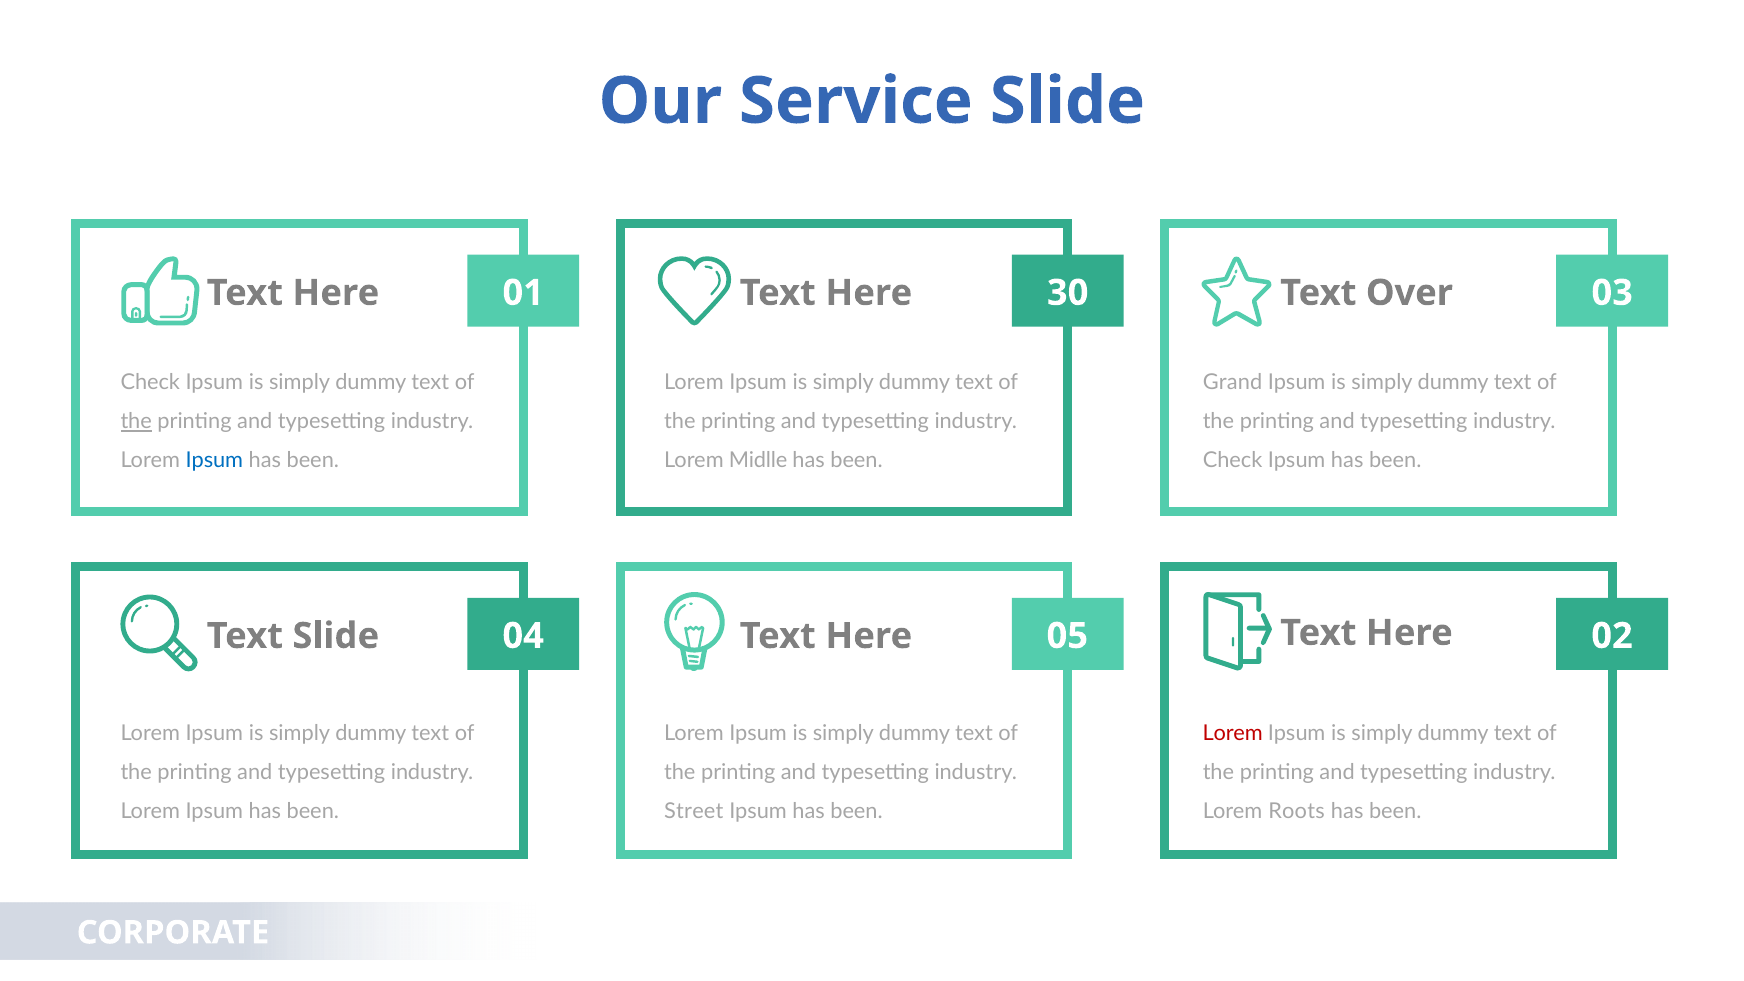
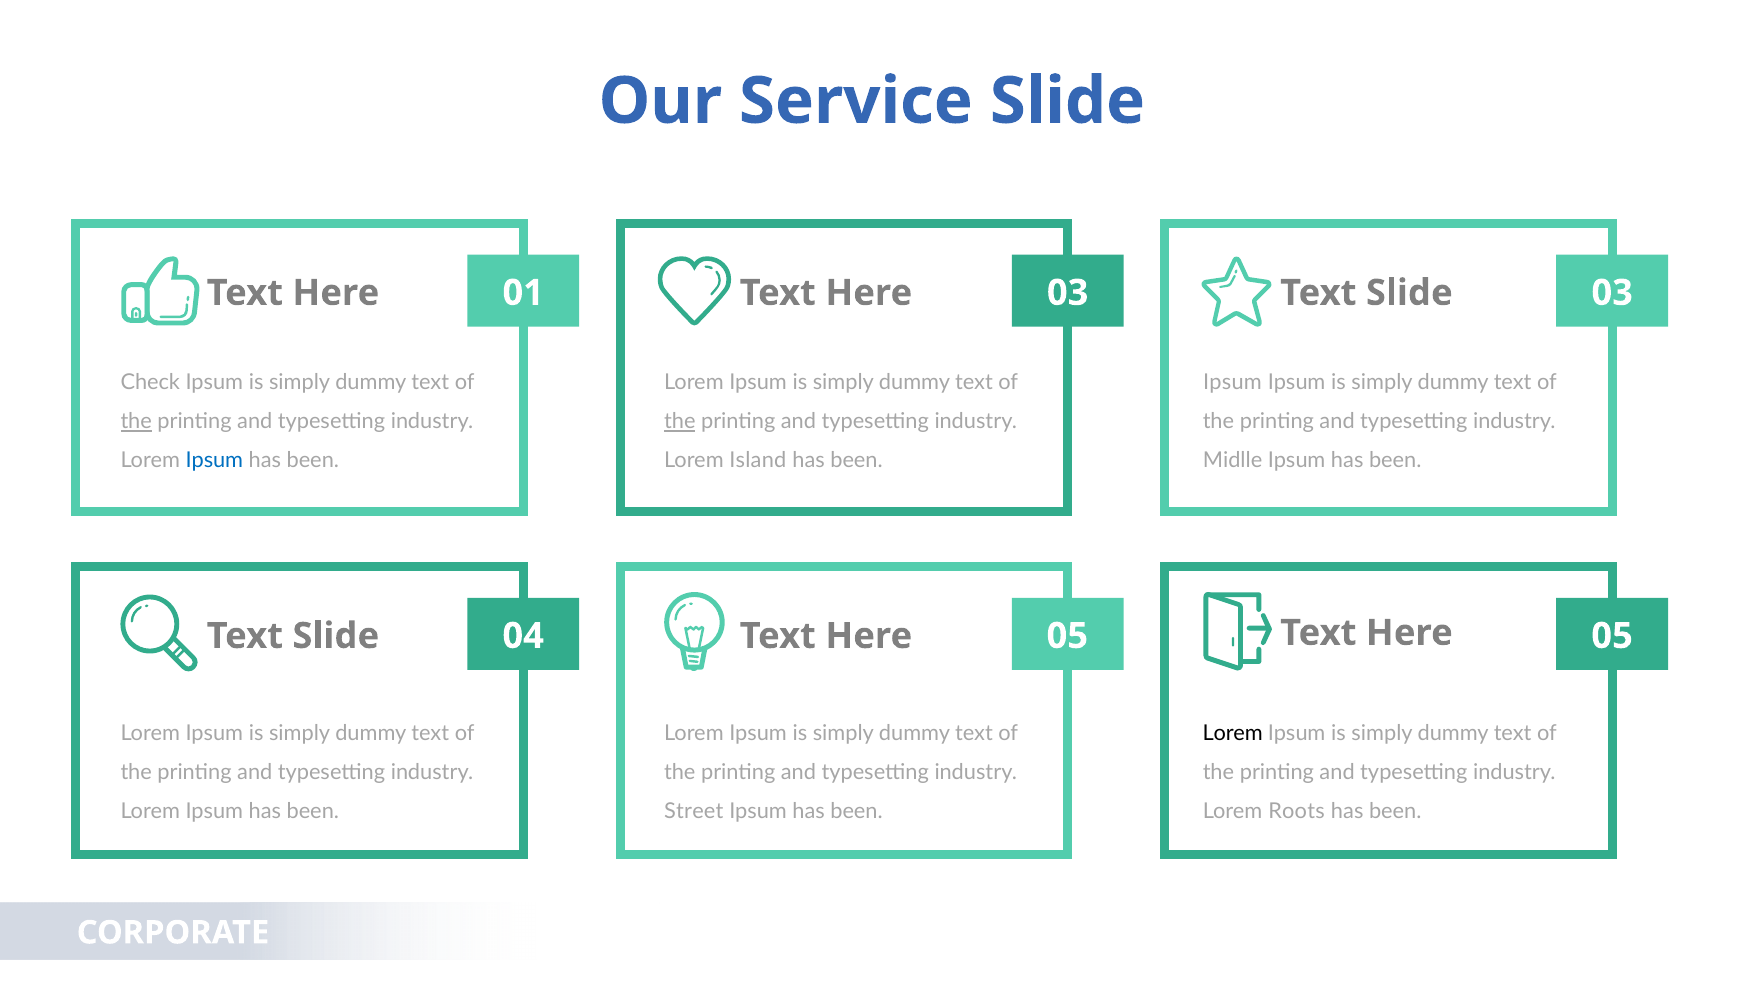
01 30: 30 -> 03
Here Text Over: Over -> Slide
Grand at (1233, 382): Grand -> Ipsum
the at (680, 422) underline: none -> present
Midlle: Midlle -> Island
Check at (1233, 461): Check -> Midlle
05 02: 02 -> 05
Lorem at (1233, 733) colour: red -> black
